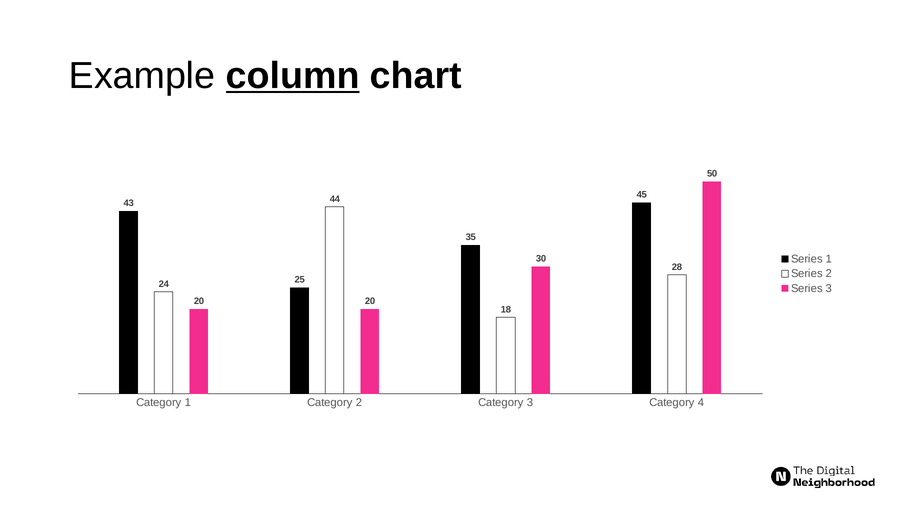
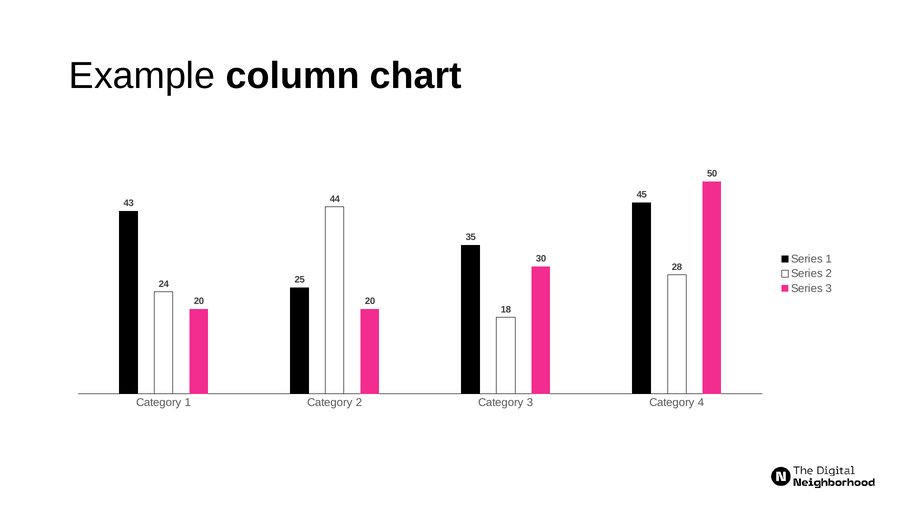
column underline: present -> none
